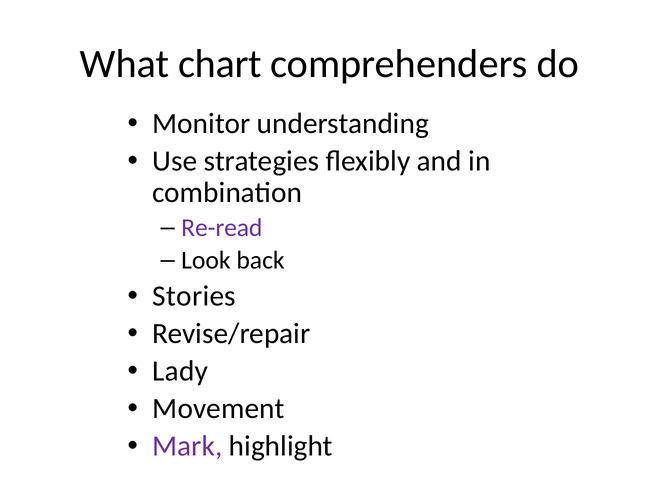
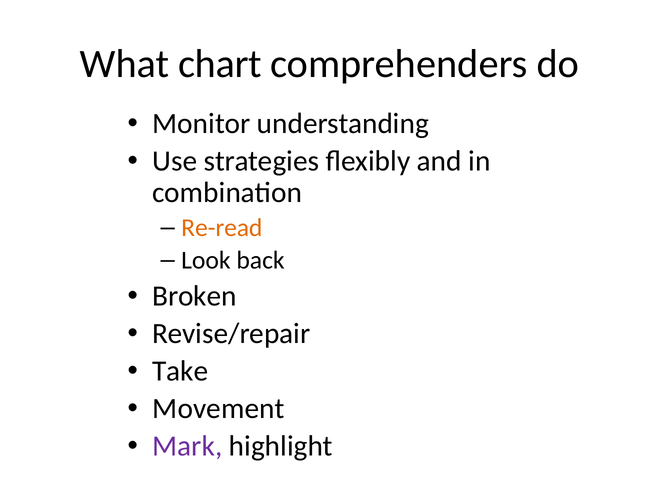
Re-read colour: purple -> orange
Stories: Stories -> Broken
Lady: Lady -> Take
